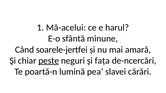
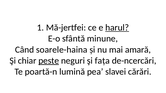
Mă-acelui: Mă-acelui -> Mă-jertfei
harul underline: none -> present
soarele-jertfei: soarele-jertfei -> soarele-haina
